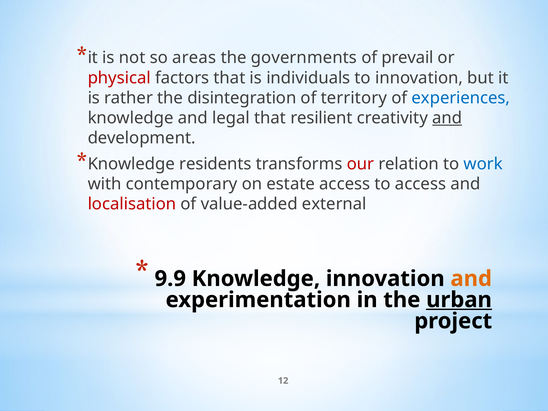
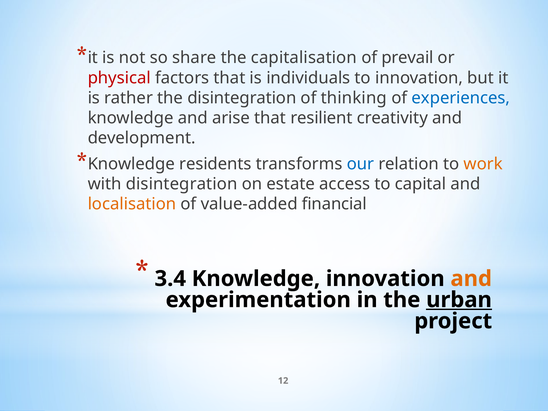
areas: areas -> share
governments: governments -> capitalisation
territory: territory -> thinking
legal: legal -> arise
and at (447, 118) underline: present -> none
our colour: red -> blue
work colour: blue -> orange
with contemporary: contemporary -> disintegration
to access: access -> capital
localisation colour: red -> orange
external: external -> financial
9.9: 9.9 -> 3.4
